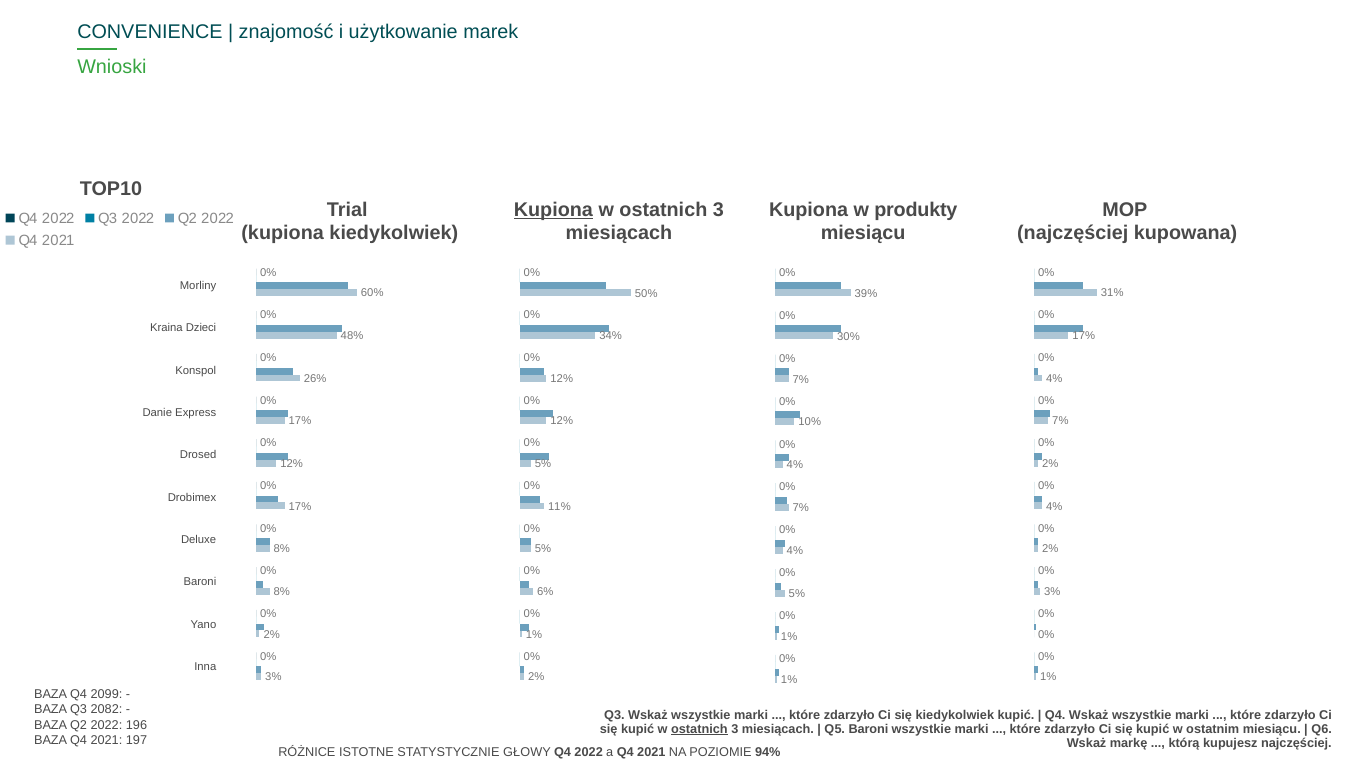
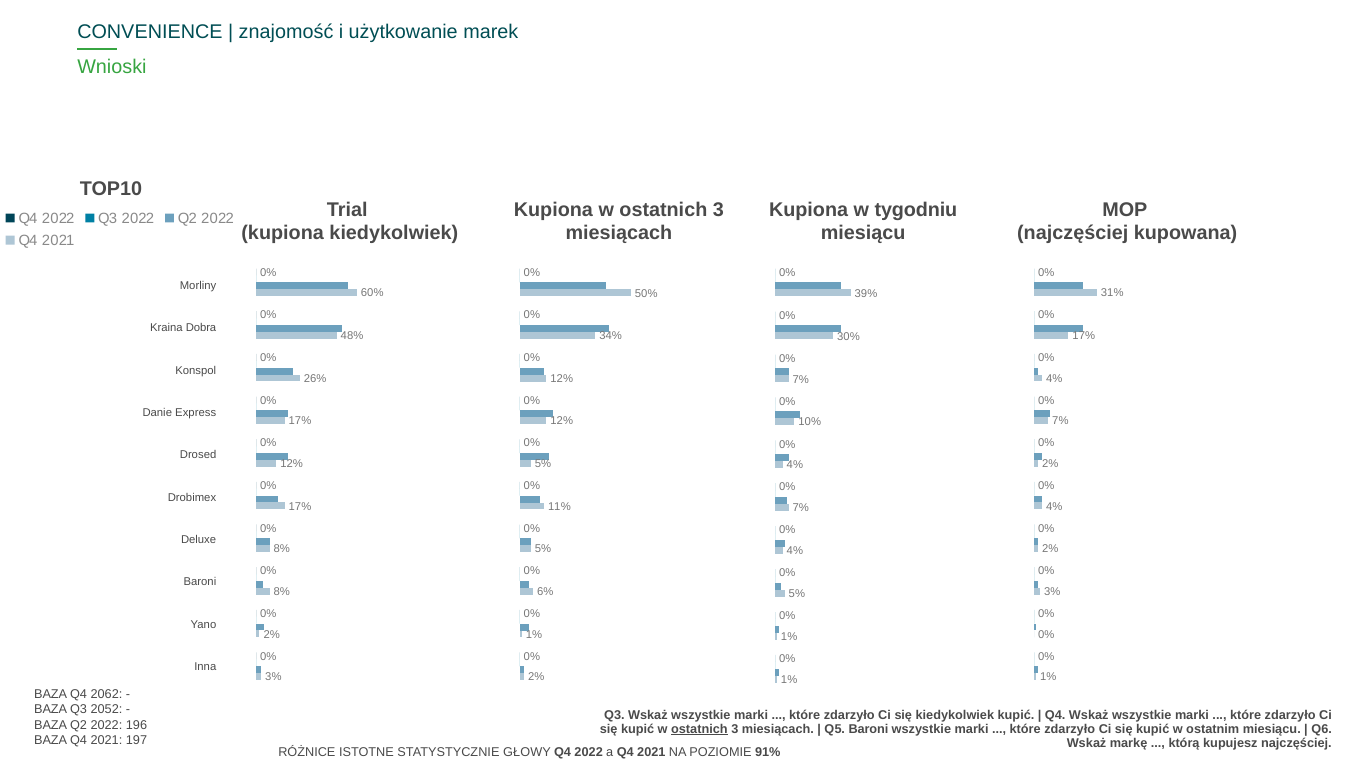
Kupiona at (553, 210) underline: present -> none
produkty: produkty -> tygodniu
Dzieci: Dzieci -> Dobra
2099: 2099 -> 2062
2082: 2082 -> 2052
94%: 94% -> 91%
